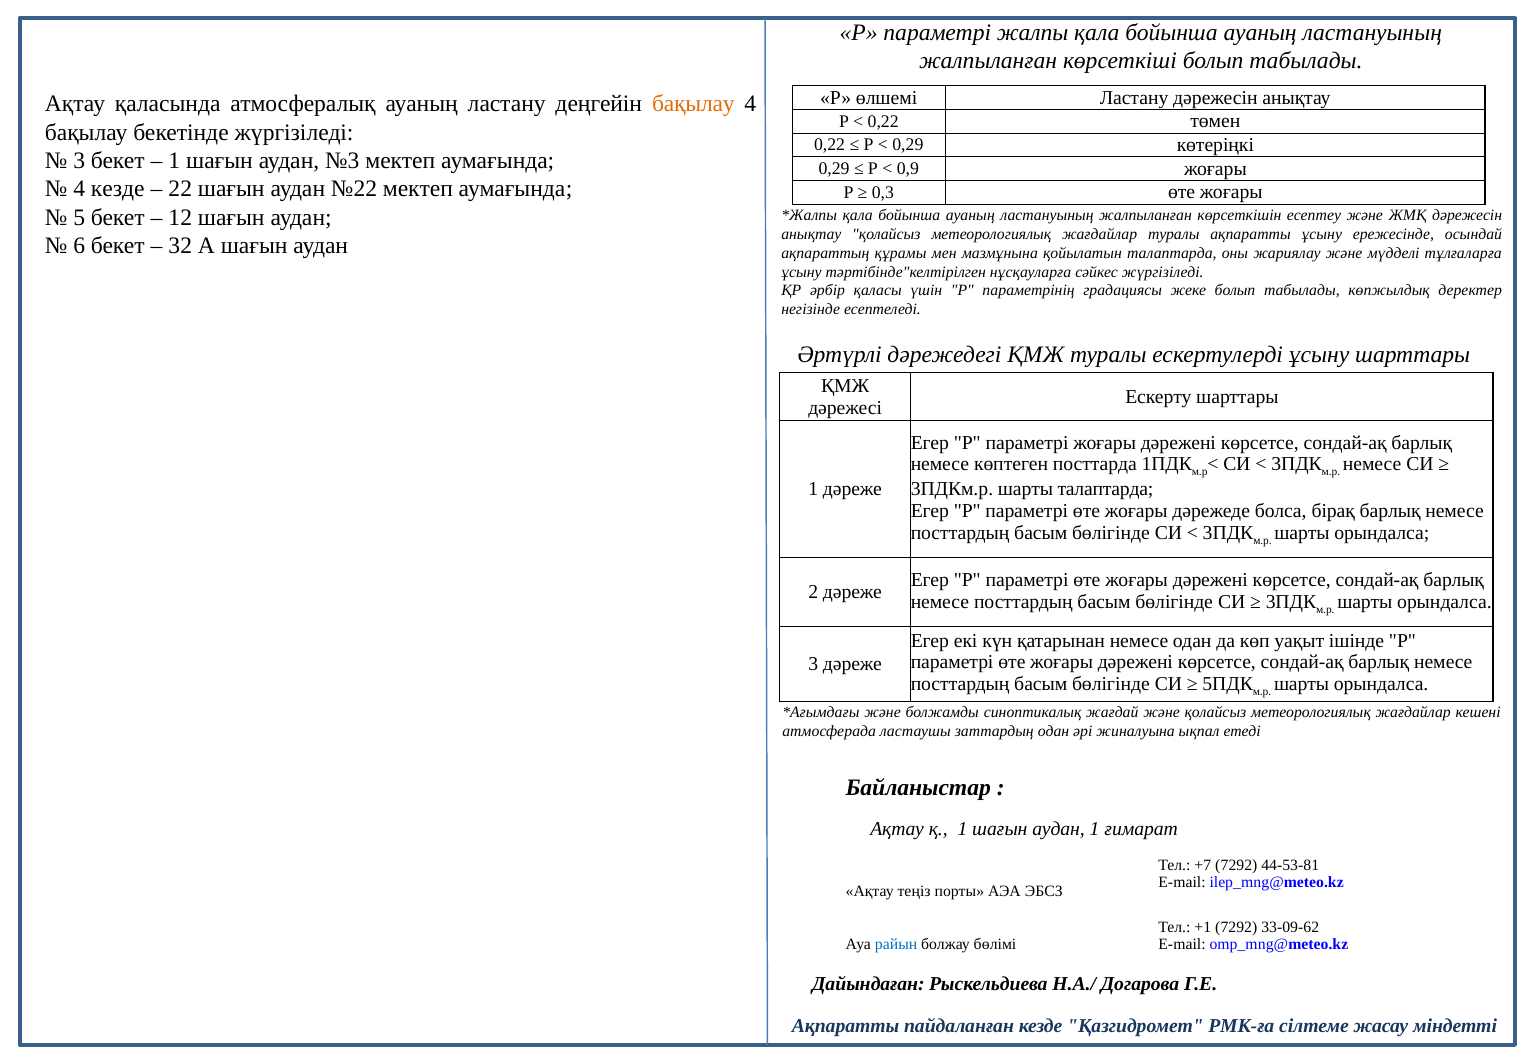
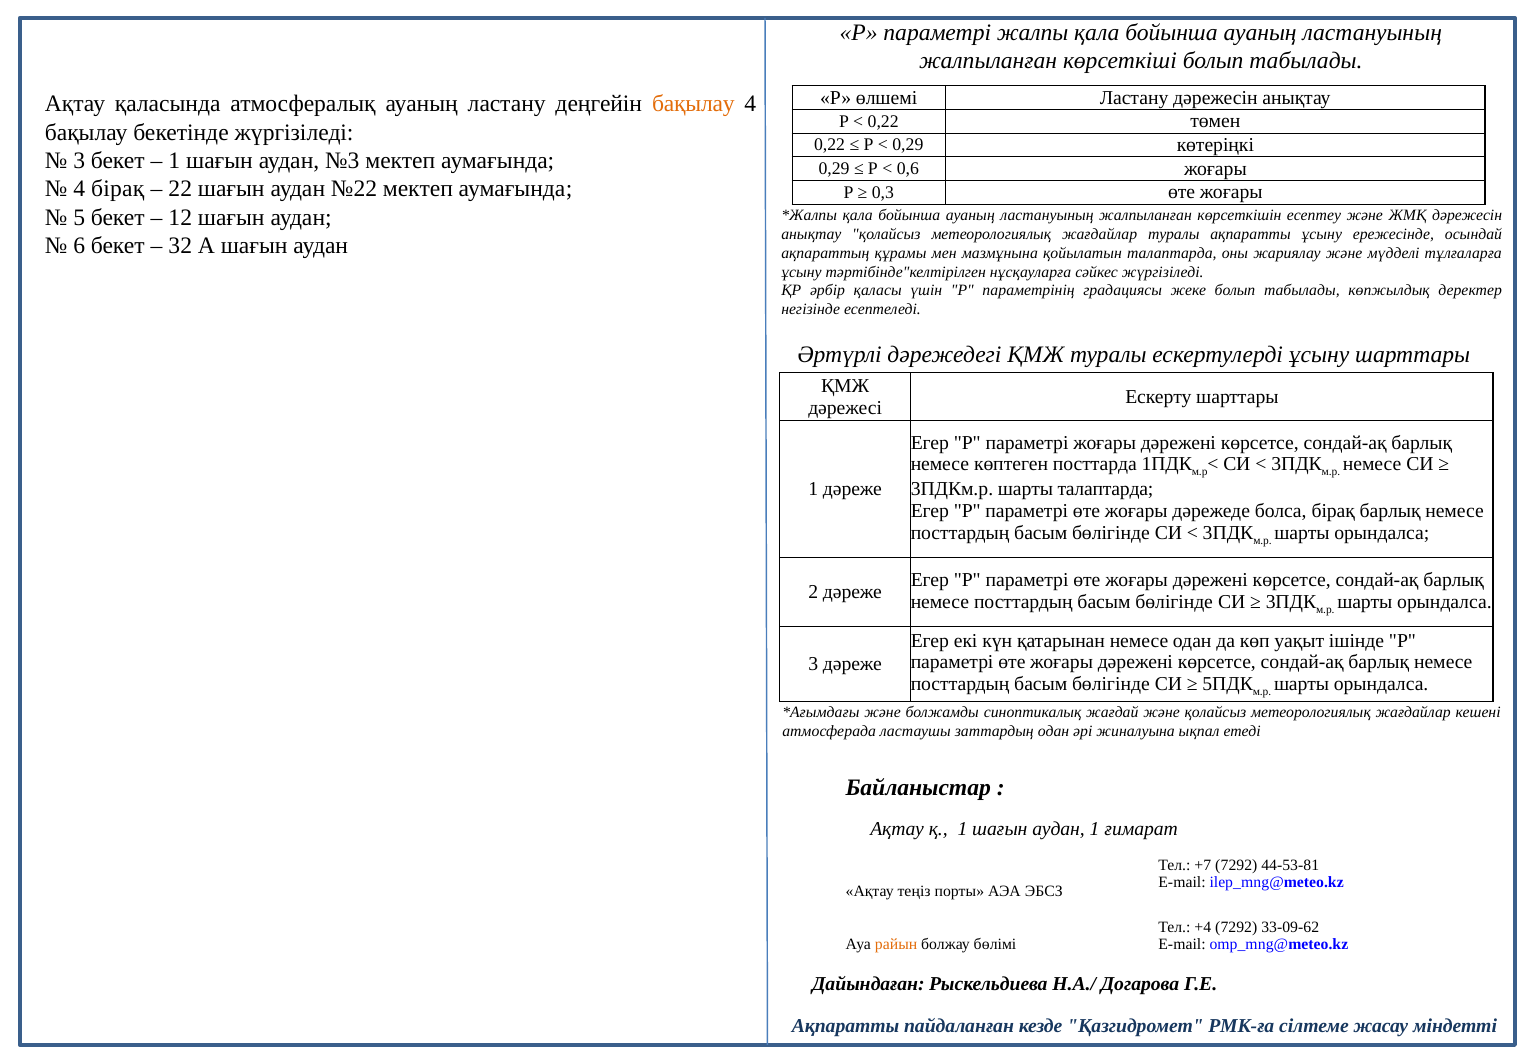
0,9: 0,9 -> 0,6
4 кезде: кезде -> бірақ
+1: +1 -> +4
райын colour: blue -> orange
